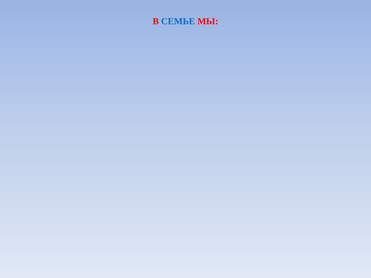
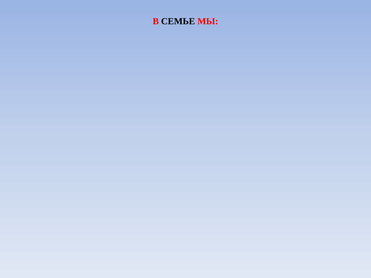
СЕМЬЕ colour: blue -> black
